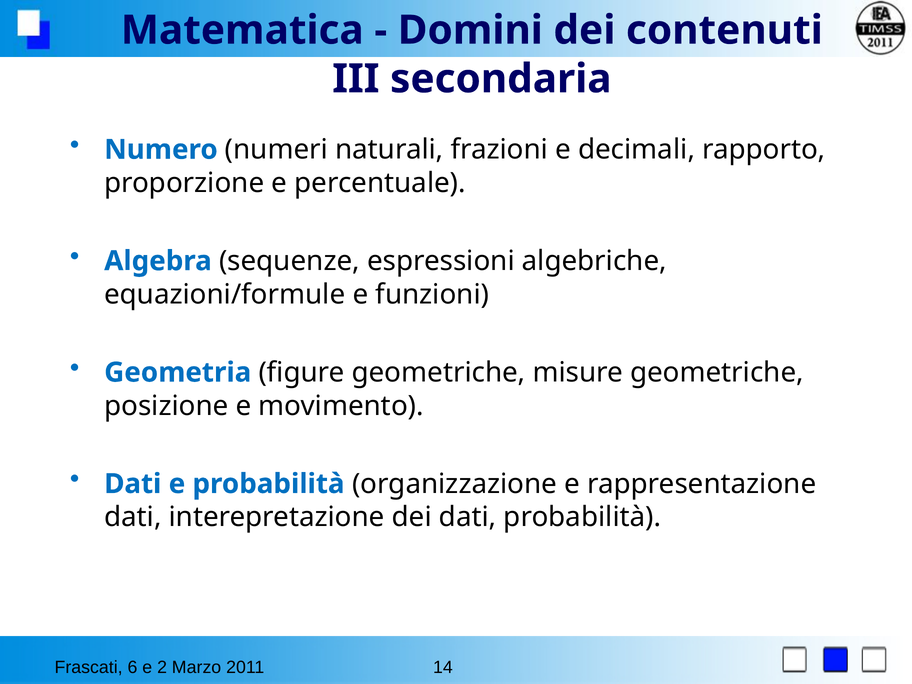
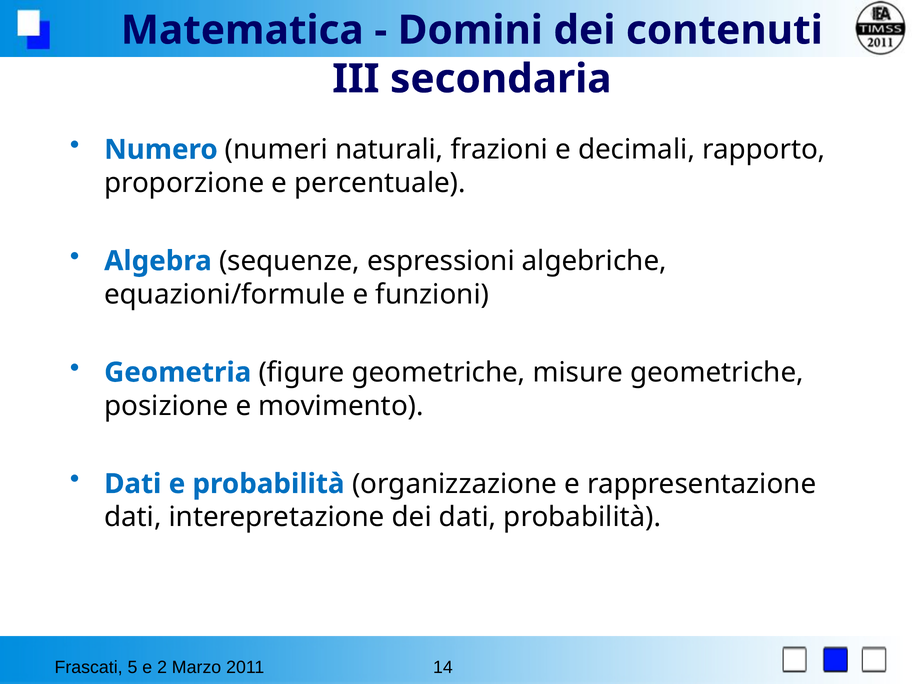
6: 6 -> 5
